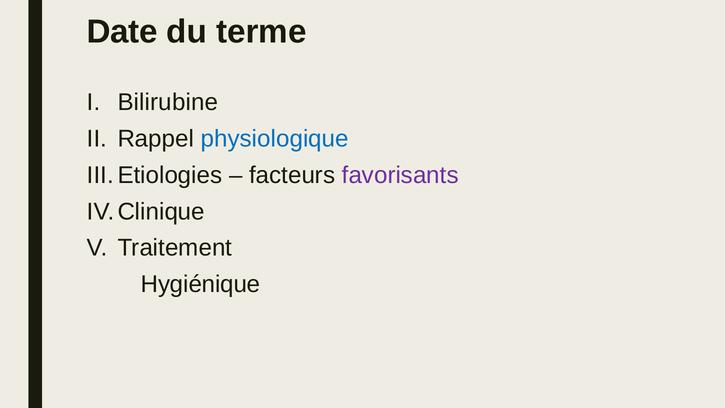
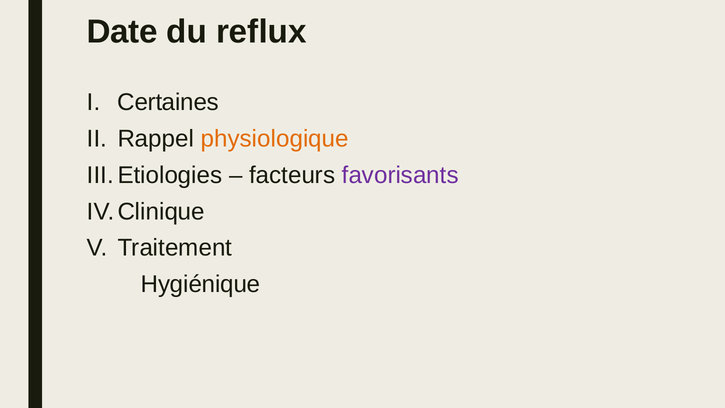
terme: terme -> reflux
Bilirubine: Bilirubine -> Certaines
physiologique colour: blue -> orange
